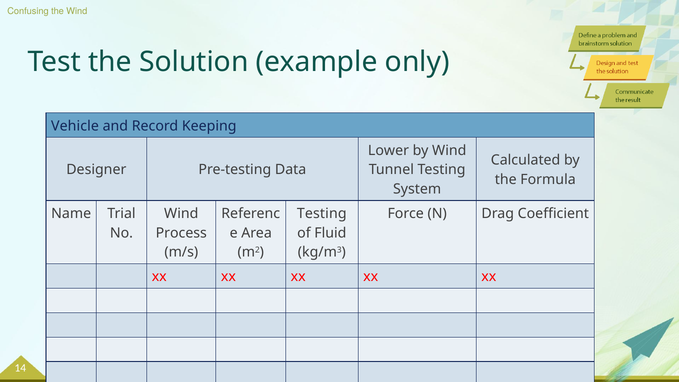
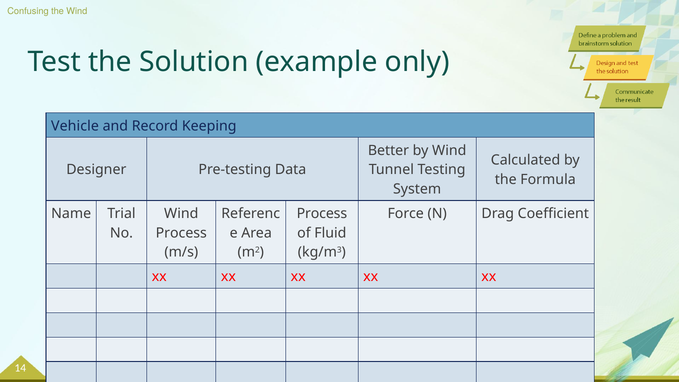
Lower: Lower -> Better
Testing at (322, 214): Testing -> Process
